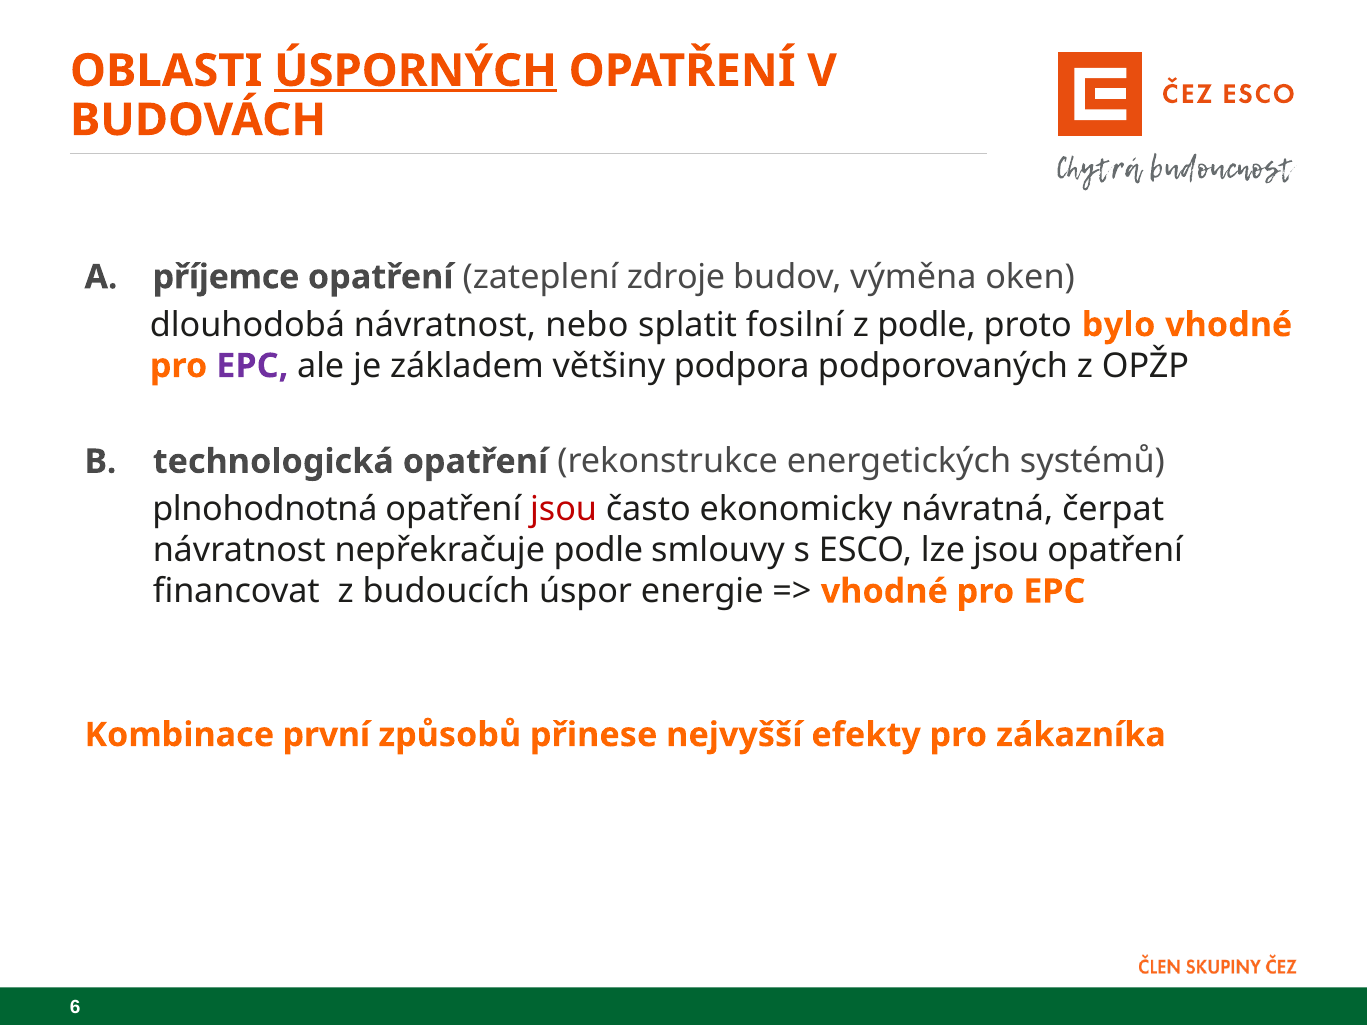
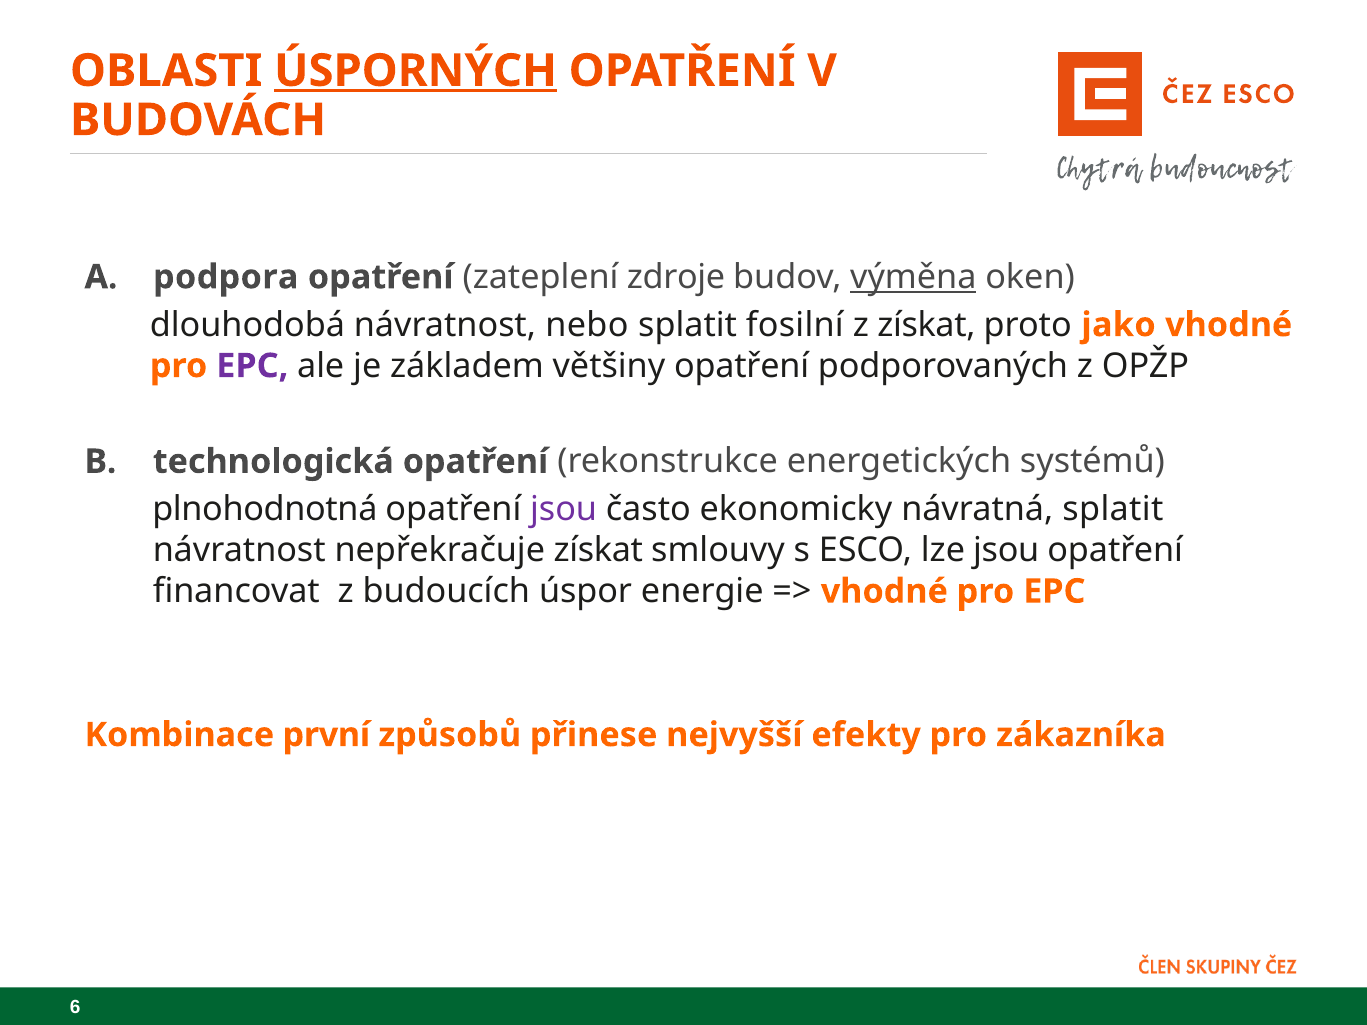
příjemce: příjemce -> podpora
výměna underline: none -> present
z podle: podle -> získat
bylo: bylo -> jako
většiny podpora: podpora -> opatření
jsou at (564, 510) colour: red -> purple
návratná čerpat: čerpat -> splatit
nepřekračuje podle: podle -> získat
